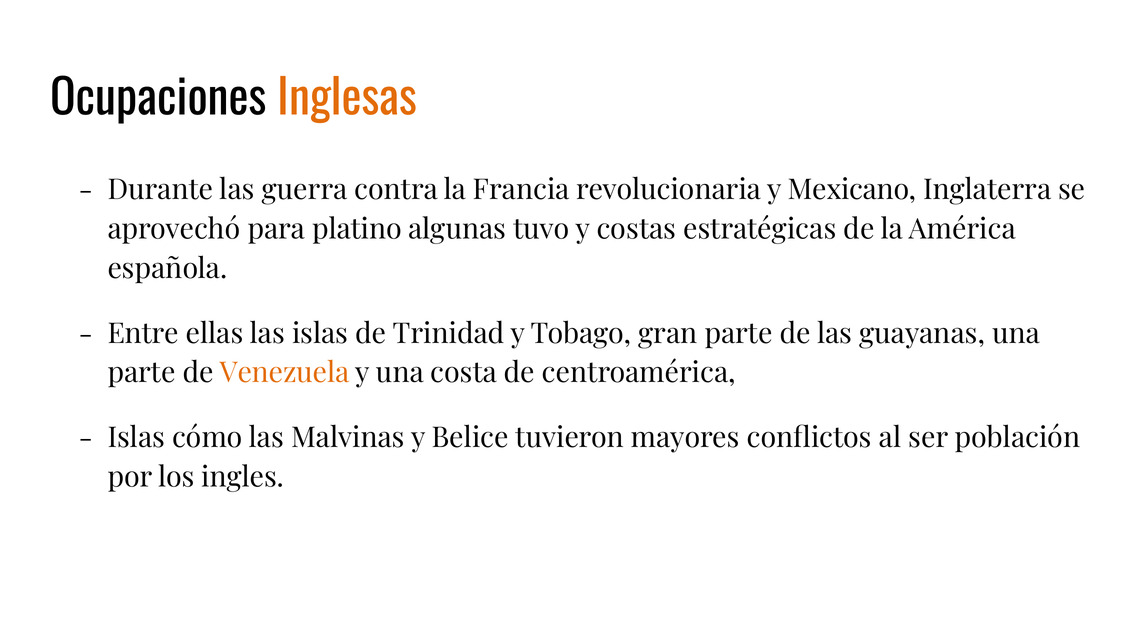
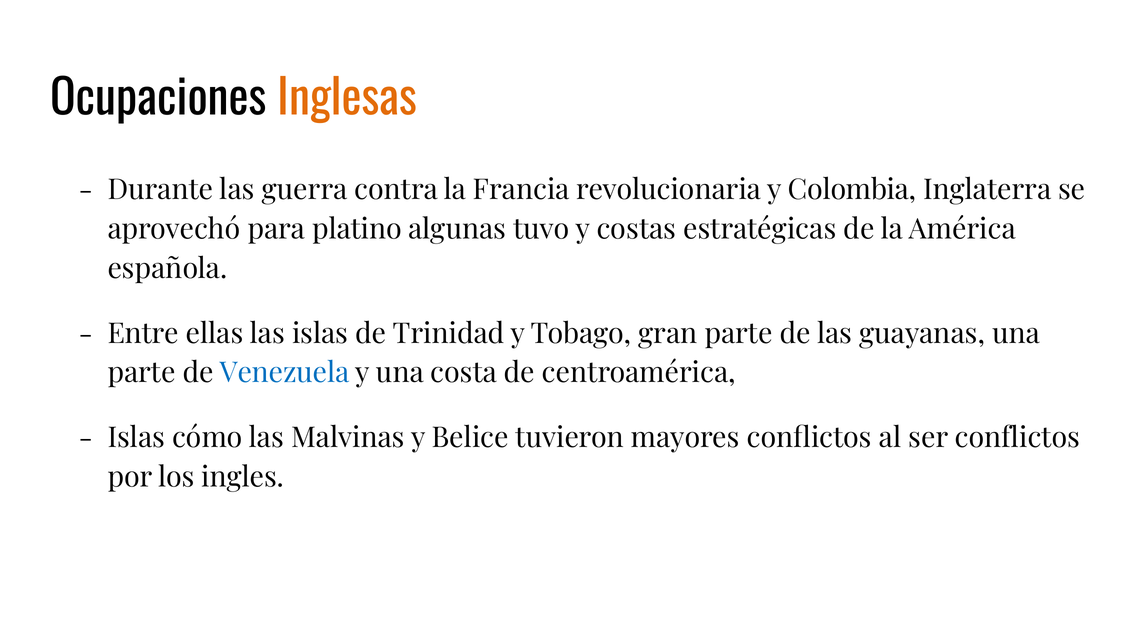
Mexicano: Mexicano -> Colombia
Venezuela colour: orange -> blue
ser población: población -> conflictos
